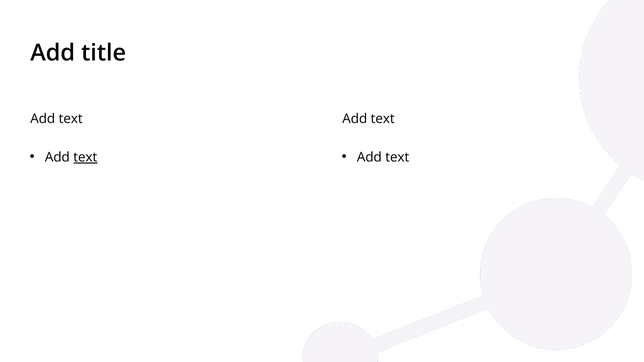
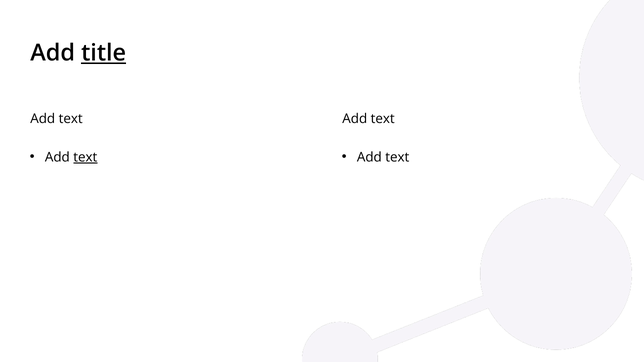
title underline: none -> present
